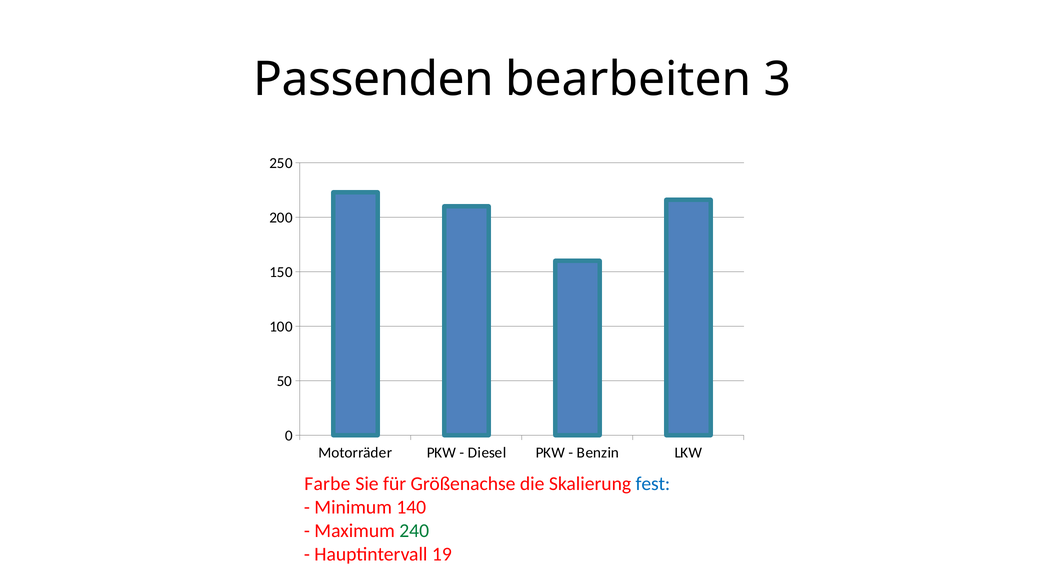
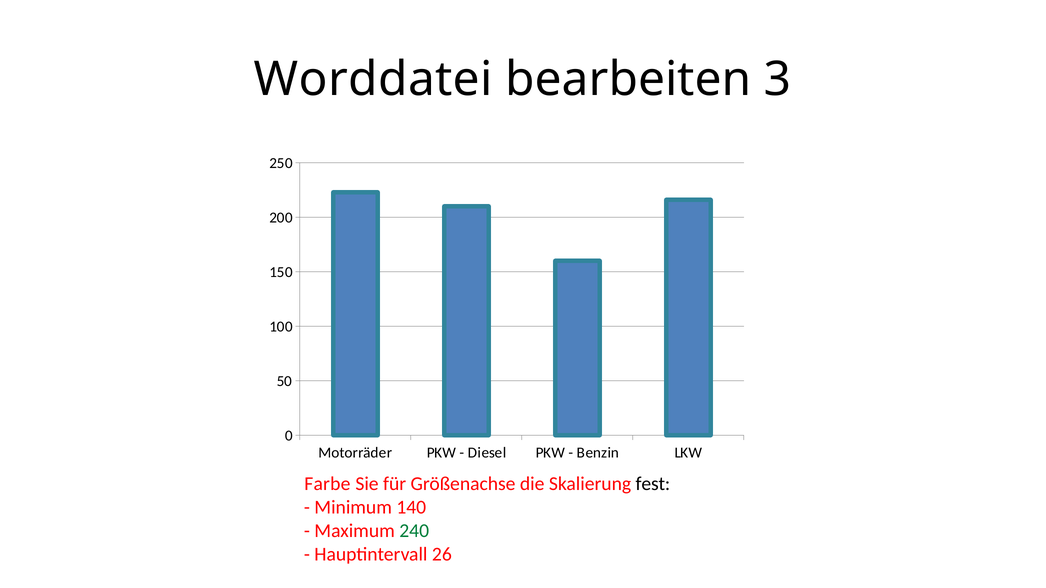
Passenden: Passenden -> Worddatei
fest colour: blue -> black
19: 19 -> 26
